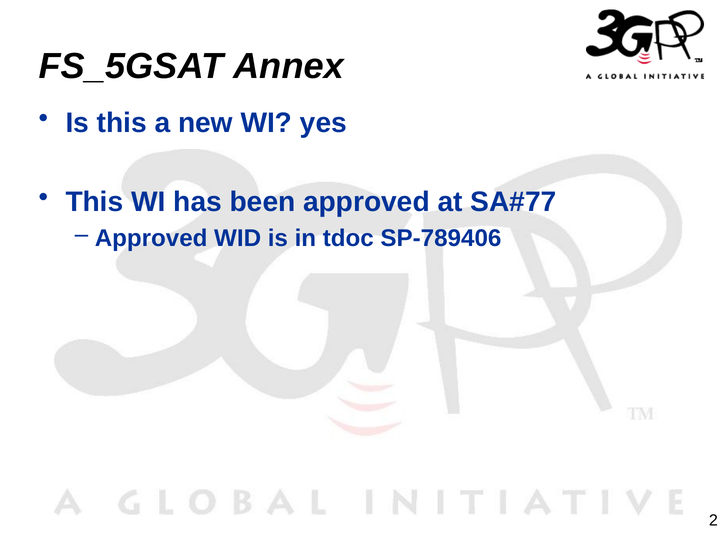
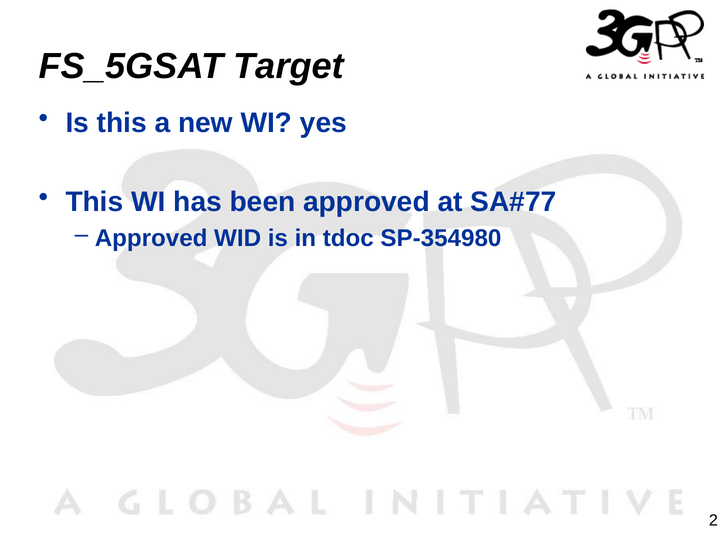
Annex: Annex -> Target
SP-789406: SP-789406 -> SP-354980
